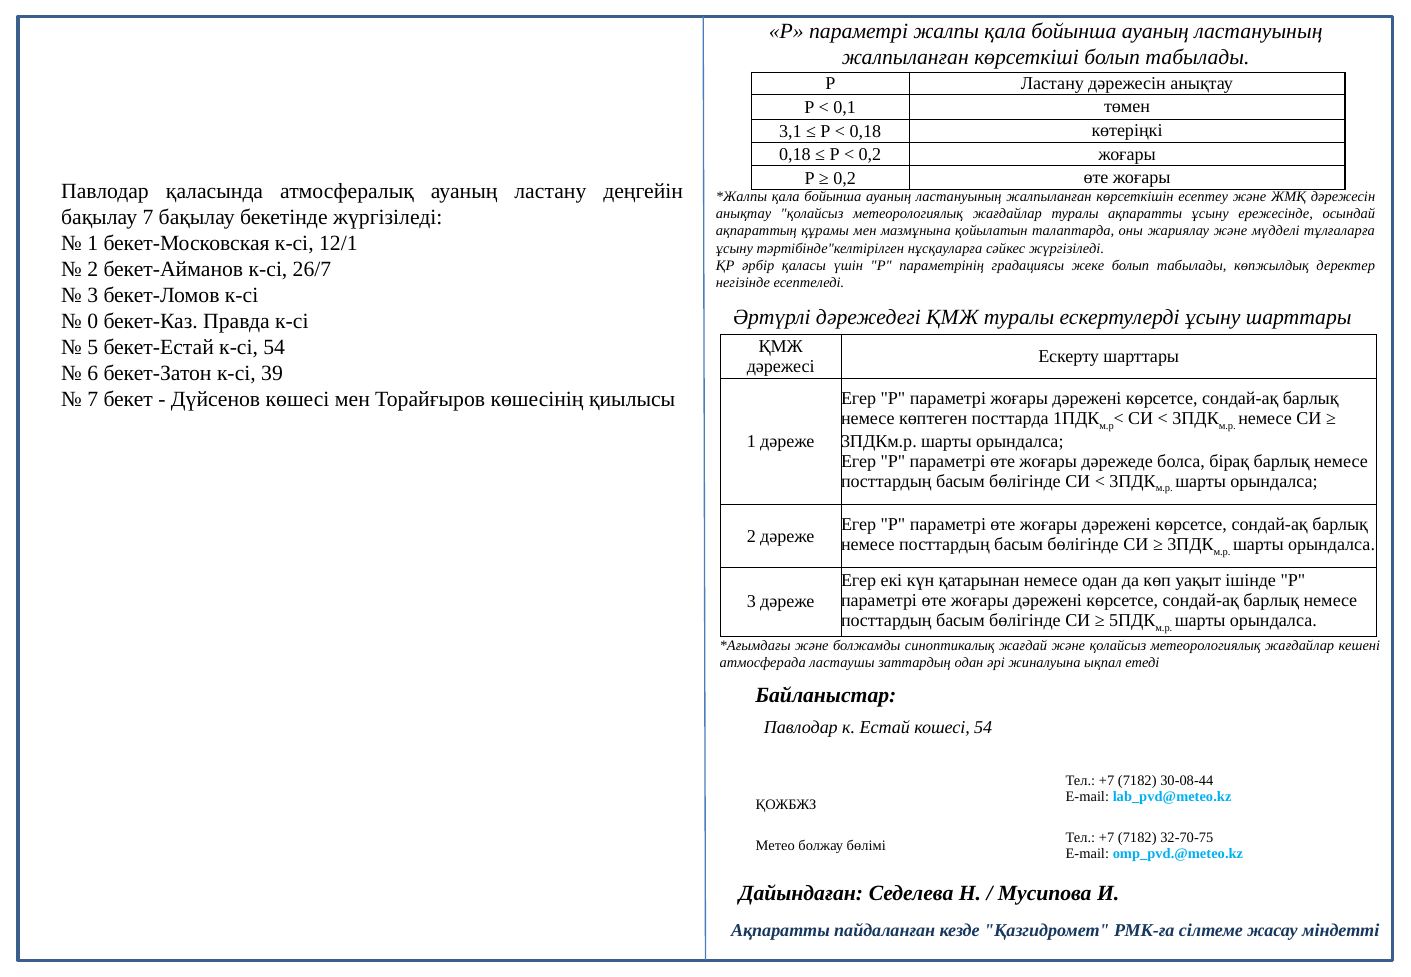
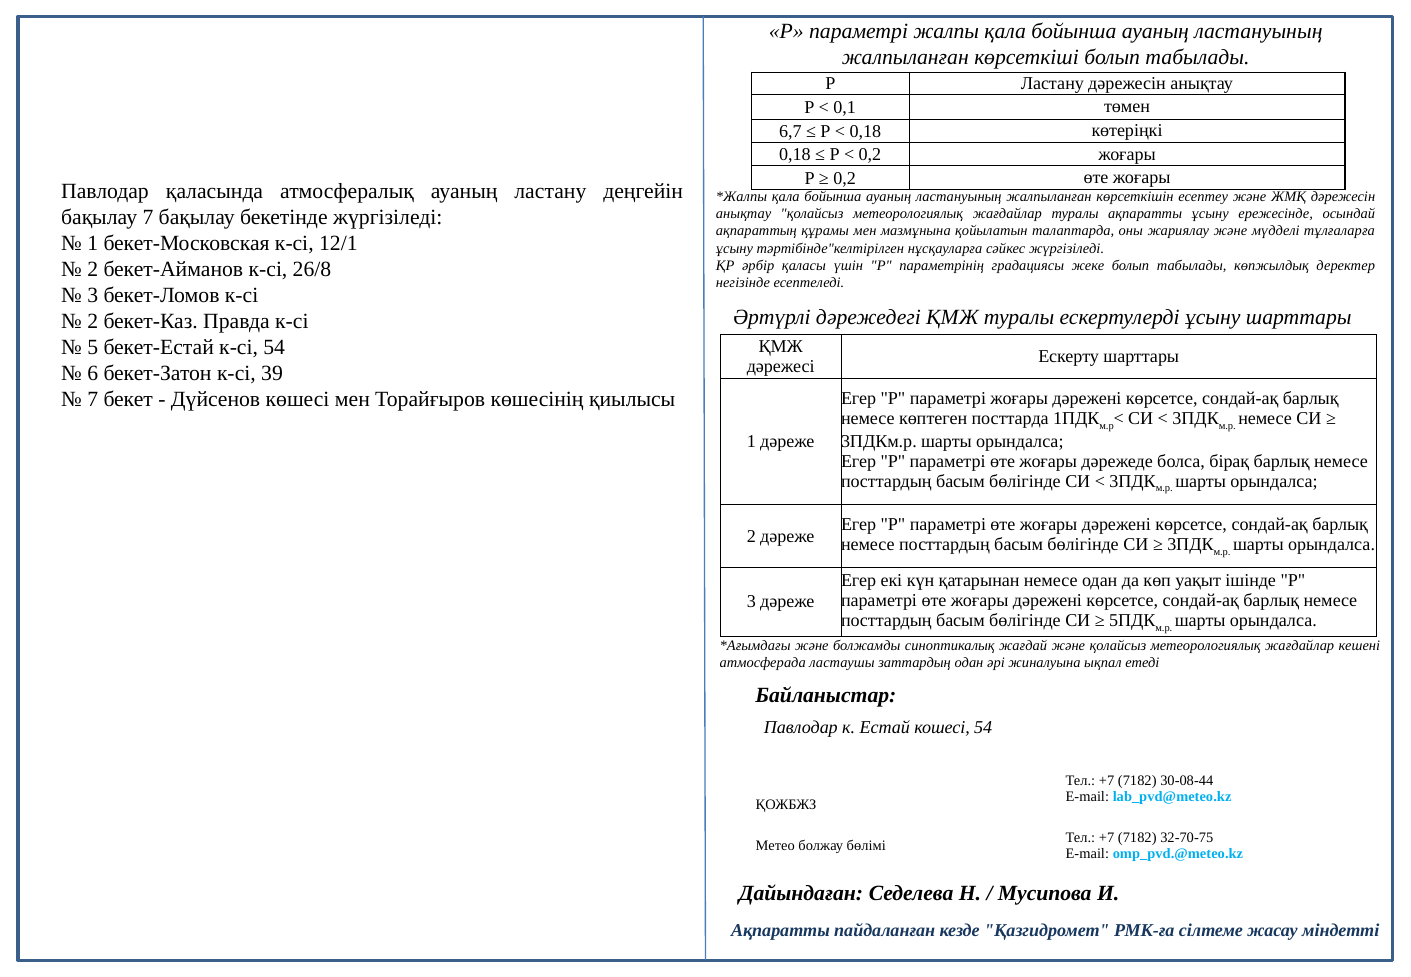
3,1: 3,1 -> 6,7
26/7: 26/7 -> 26/8
0 at (93, 322): 0 -> 2
